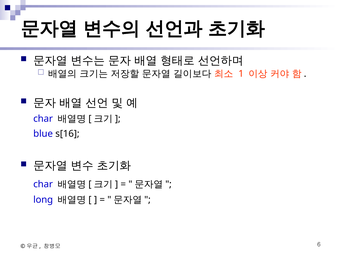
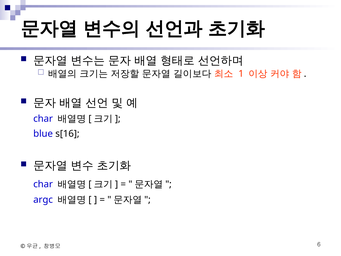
long: long -> argc
